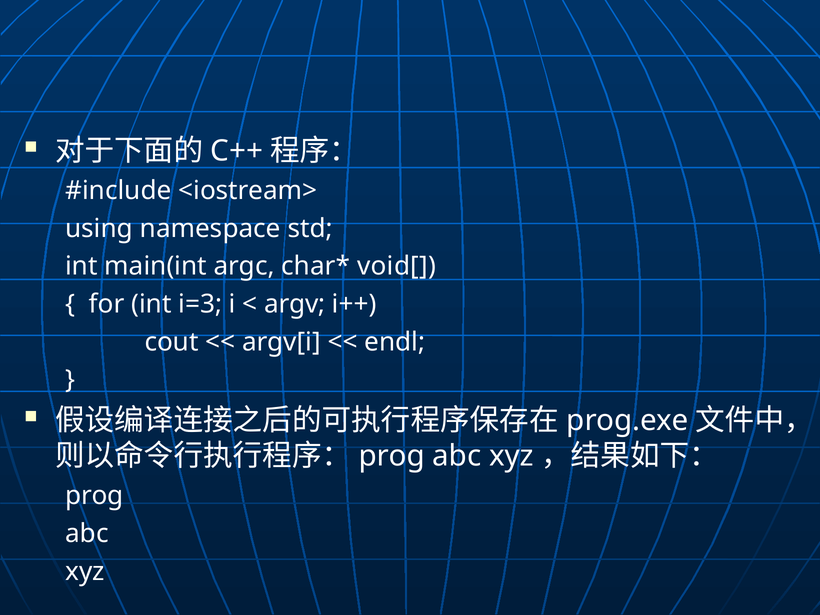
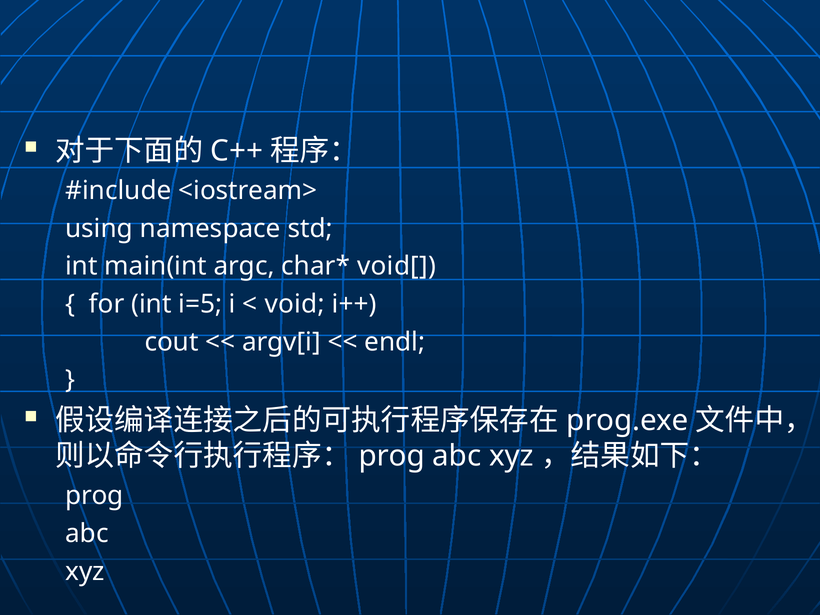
i=3: i=3 -> i=5
argv: argv -> void
